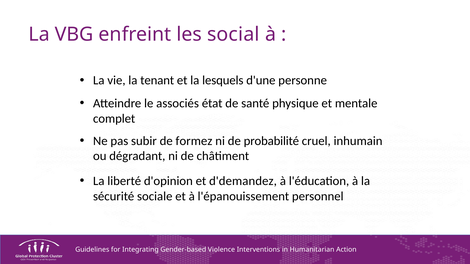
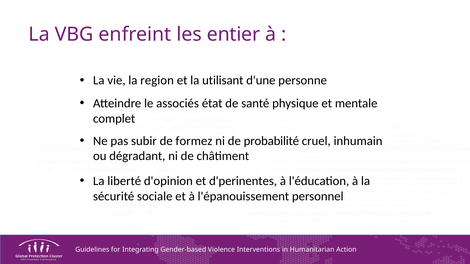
social: social -> entier
tenant: tenant -> region
lesquels: lesquels -> utilisant
d'demandez: d'demandez -> d'perinentes
